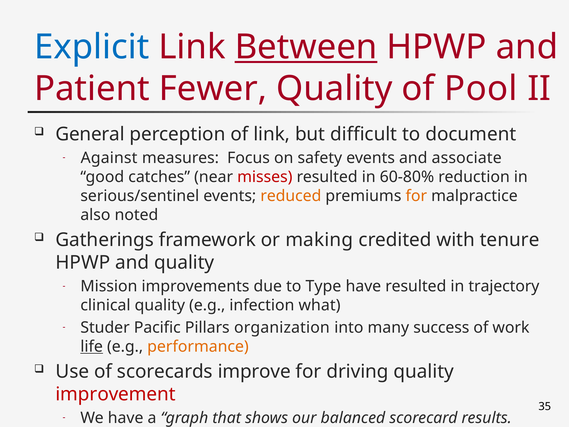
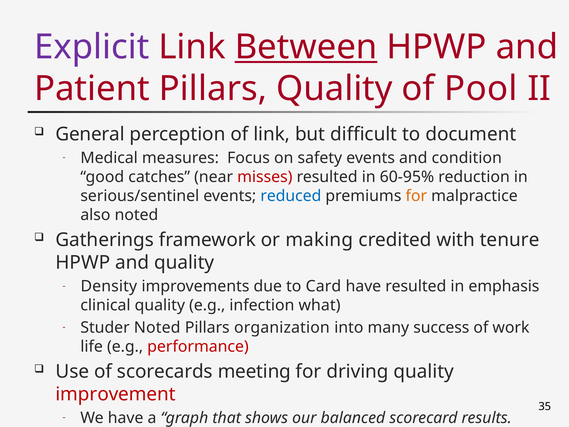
Explicit colour: blue -> purple
Patient Fewer: Fewer -> Pillars
Against: Against -> Medical
associate: associate -> condition
60-80%: 60-80% -> 60-95%
reduced colour: orange -> blue
Mission: Mission -> Density
Type: Type -> Card
in trajectory: trajectory -> emphasis
Studer Pacific: Pacific -> Noted
life underline: present -> none
performance colour: orange -> red
improve: improve -> meeting
